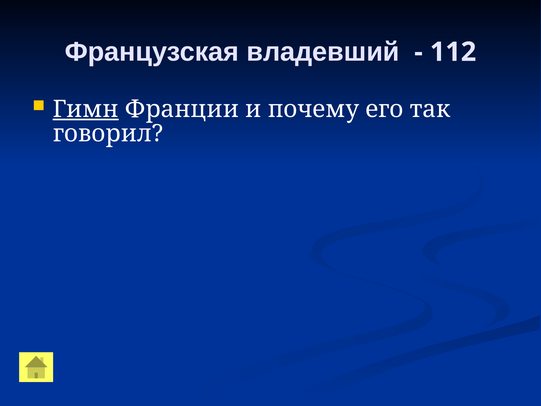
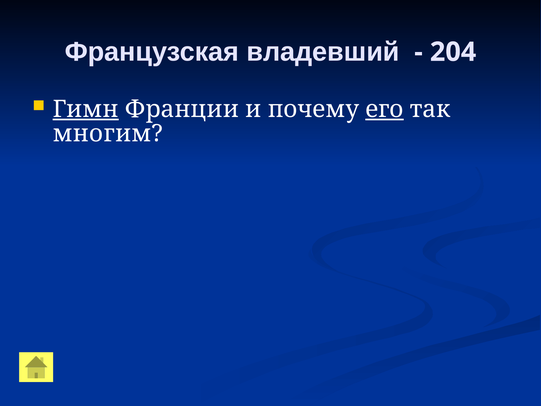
112: 112 -> 204
его underline: none -> present
говорил: говорил -> многим
